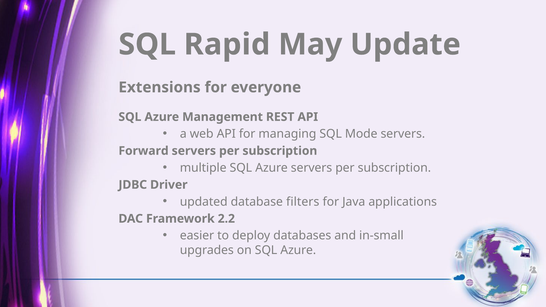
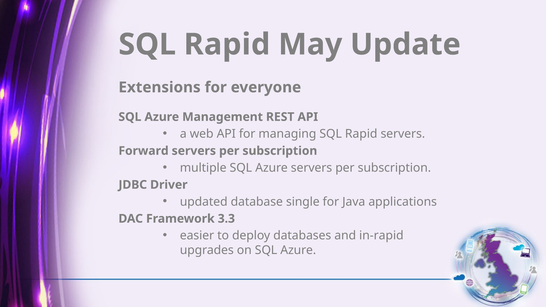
managing SQL Mode: Mode -> Rapid
filters: filters -> single
2.2: 2.2 -> 3.3
in-small: in-small -> in-rapid
